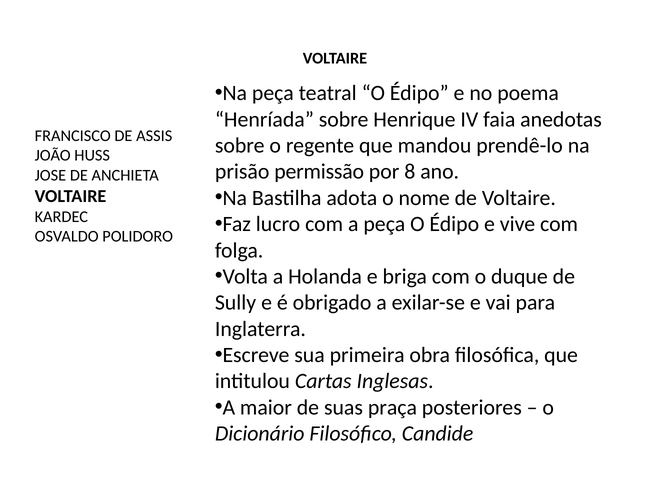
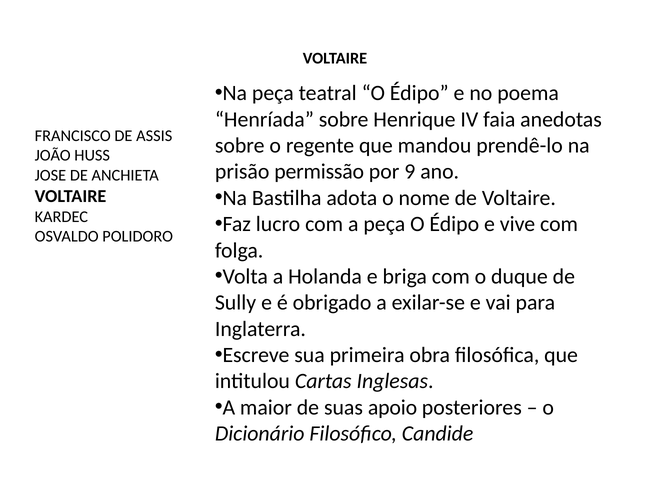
8: 8 -> 9
praça: praça -> apoio
